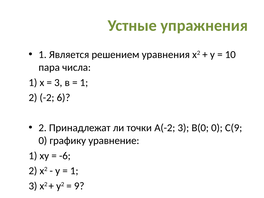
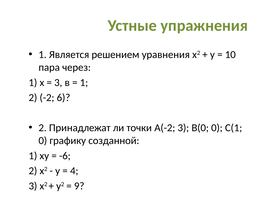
числа: числа -> через
С(9: С(9 -> С(1
уравнение: уравнение -> созданной
1 at (74, 171): 1 -> 4
